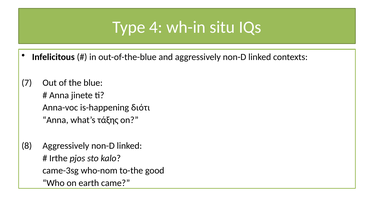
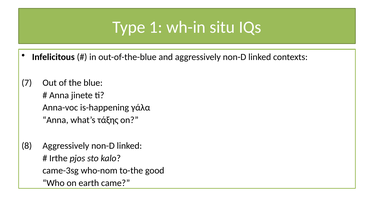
4: 4 -> 1
διότι: διότι -> γάλα
